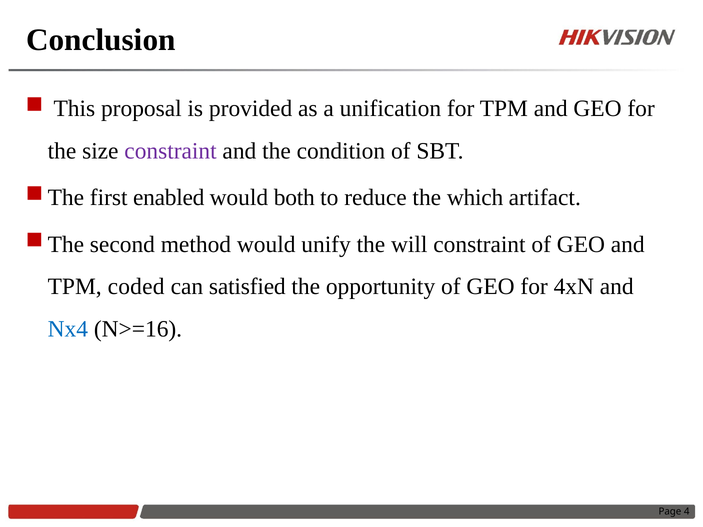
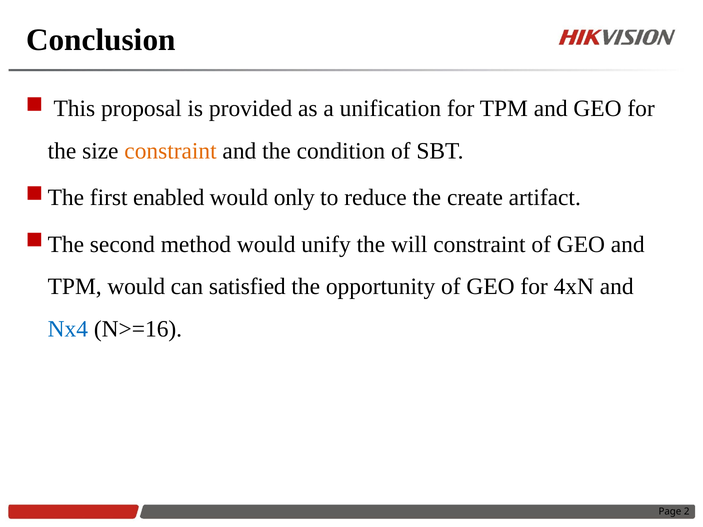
constraint at (171, 151) colour: purple -> orange
both: both -> only
which: which -> create
TPM coded: coded -> would
4: 4 -> 2
